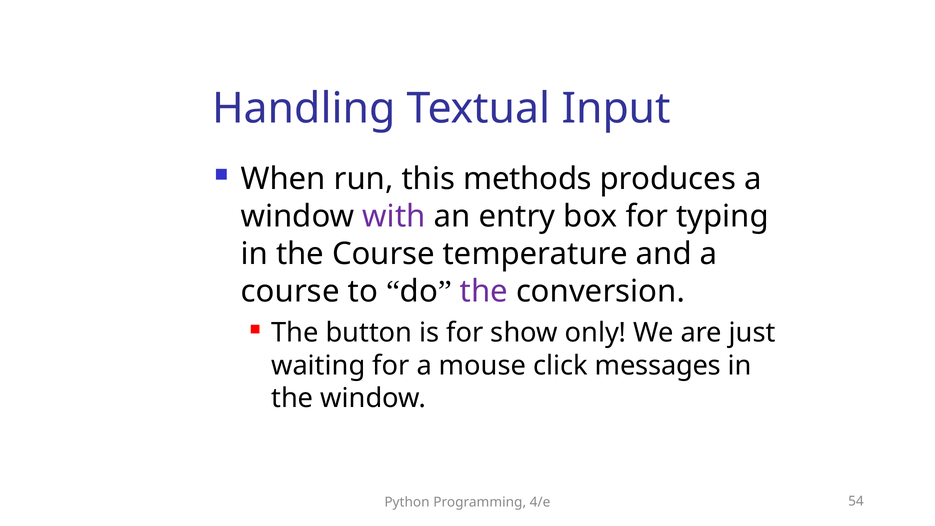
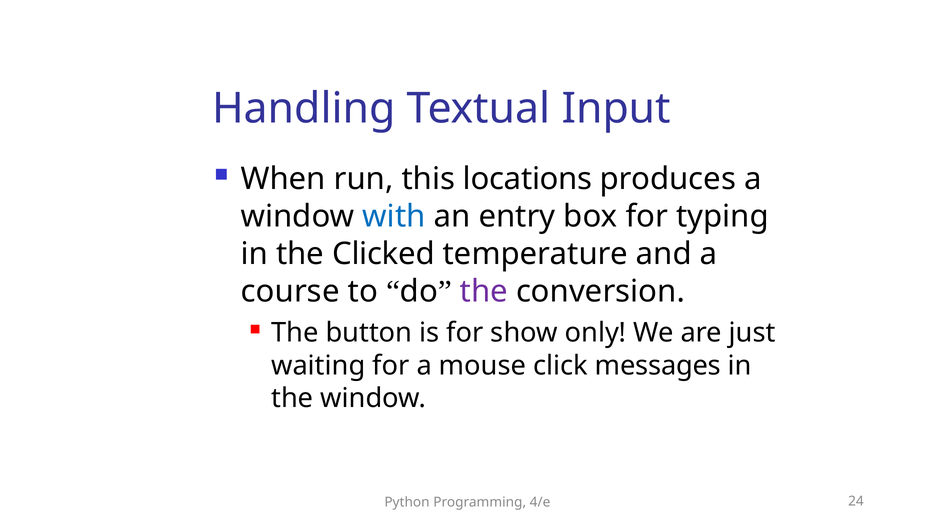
methods: methods -> locations
with colour: purple -> blue
the Course: Course -> Clicked
54: 54 -> 24
